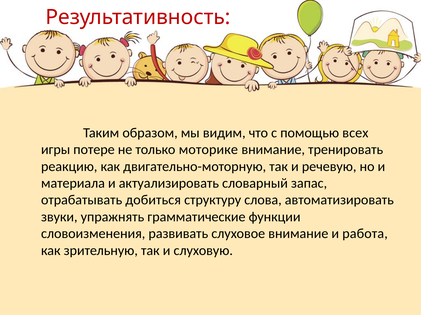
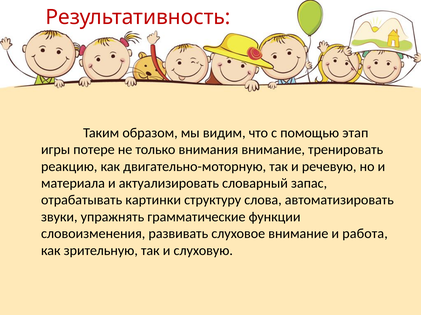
всех: всех -> этап
моторике: моторике -> внимания
добиться: добиться -> картинки
